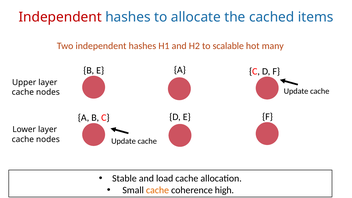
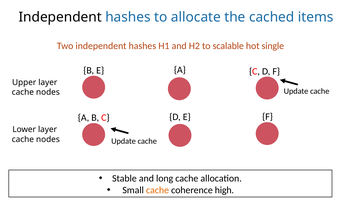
Independent at (60, 17) colour: red -> black
many: many -> single
load: load -> long
